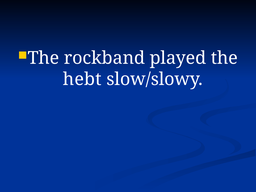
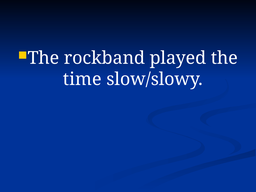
hebt: hebt -> time
